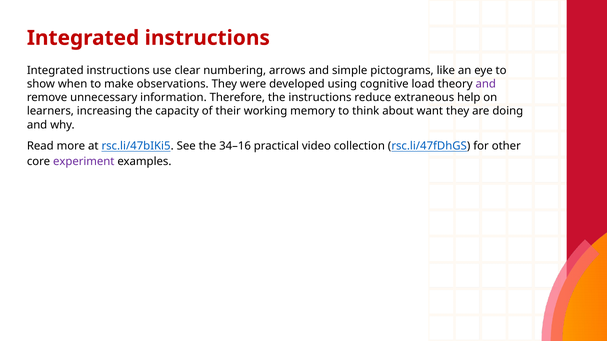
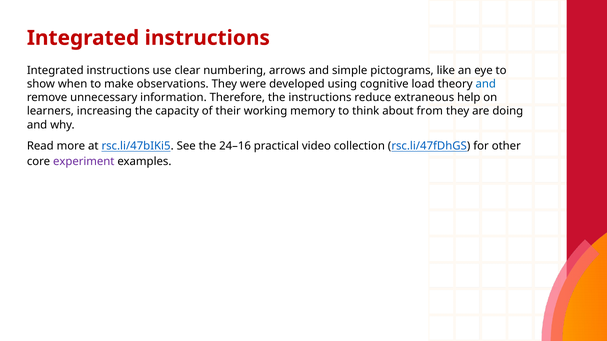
and at (486, 84) colour: purple -> blue
want: want -> from
34–16: 34–16 -> 24–16
